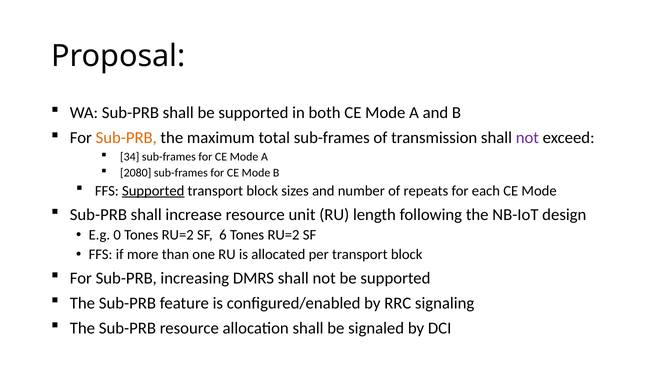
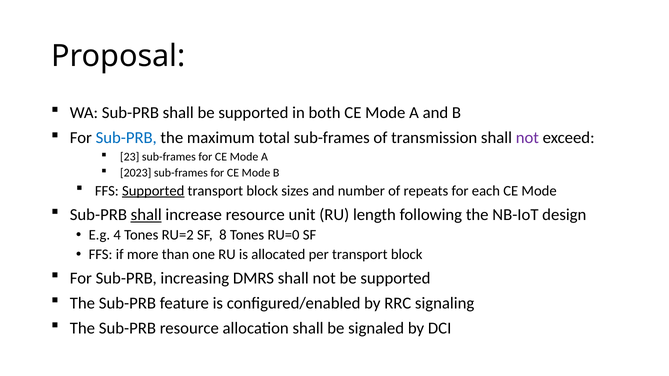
Sub-PRB at (126, 138) colour: orange -> blue
34: 34 -> 23
2080: 2080 -> 2023
shall at (146, 215) underline: none -> present
0: 0 -> 4
6: 6 -> 8
RU=2 at (284, 235): RU=2 -> RU=0
